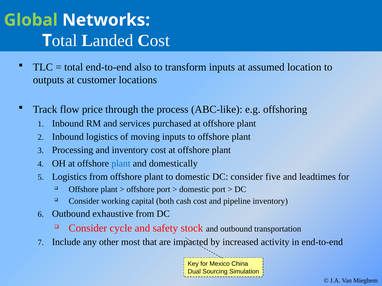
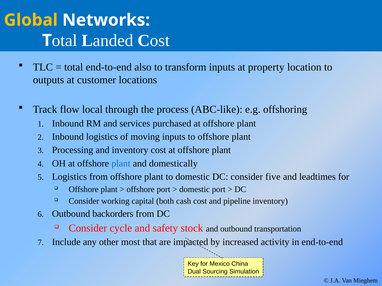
Global colour: light green -> yellow
assumed: assumed -> property
price: price -> local
exhaustive: exhaustive -> backorders
